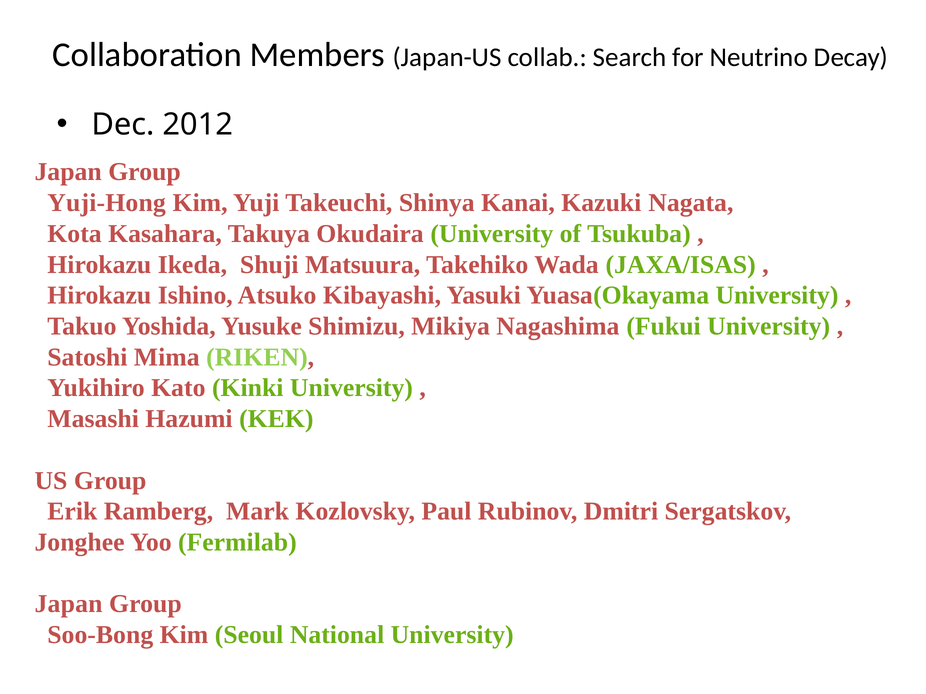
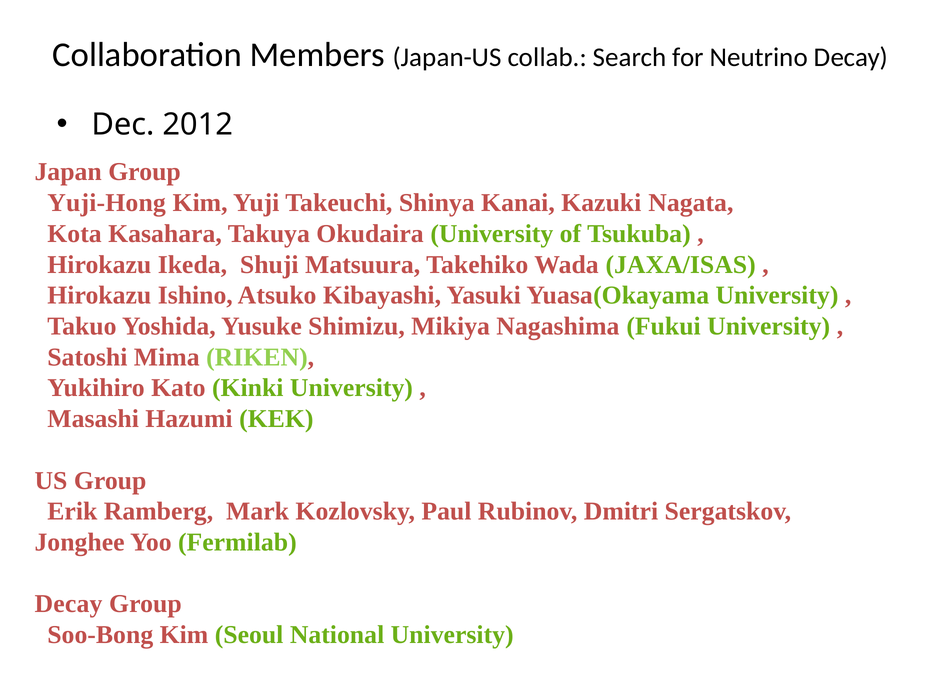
Japan at (69, 604): Japan -> Decay
